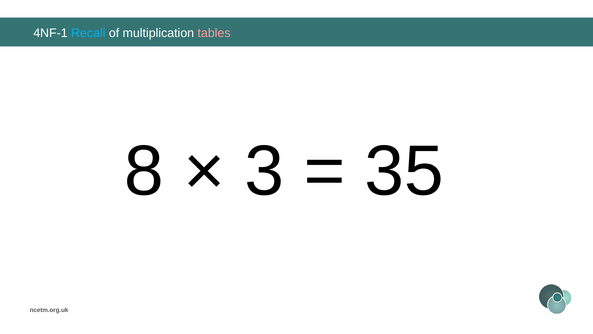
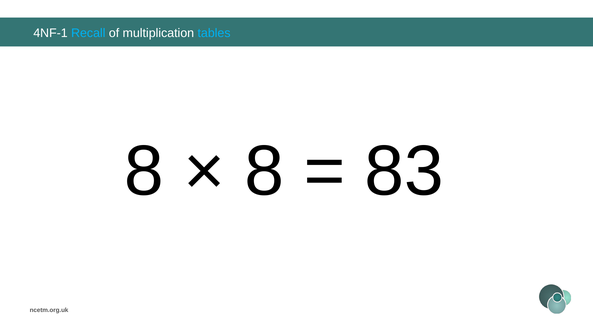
tables colour: pink -> light blue
3 at (264, 171): 3 -> 8
35: 35 -> 83
